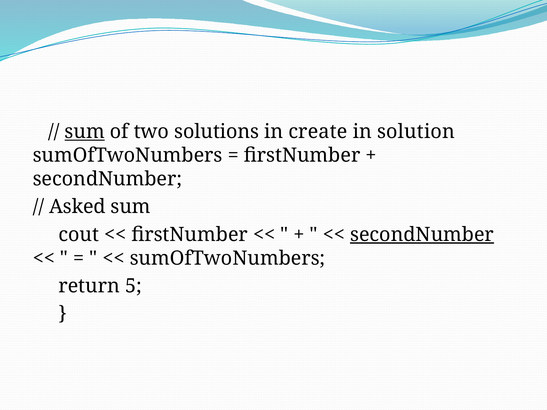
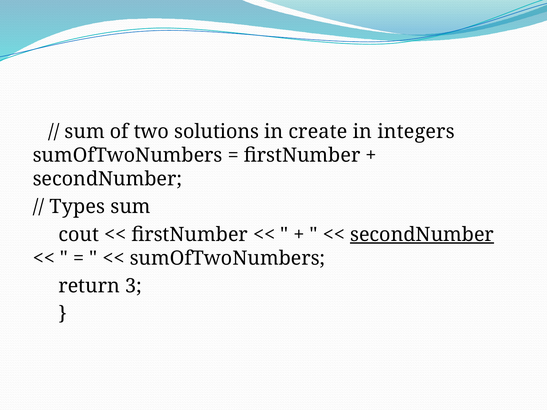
sum at (85, 132) underline: present -> none
solution: solution -> integers
Asked: Asked -> Types
5: 5 -> 3
